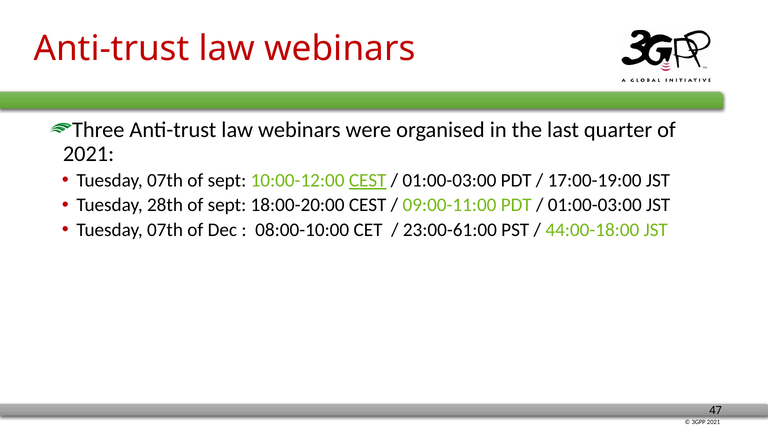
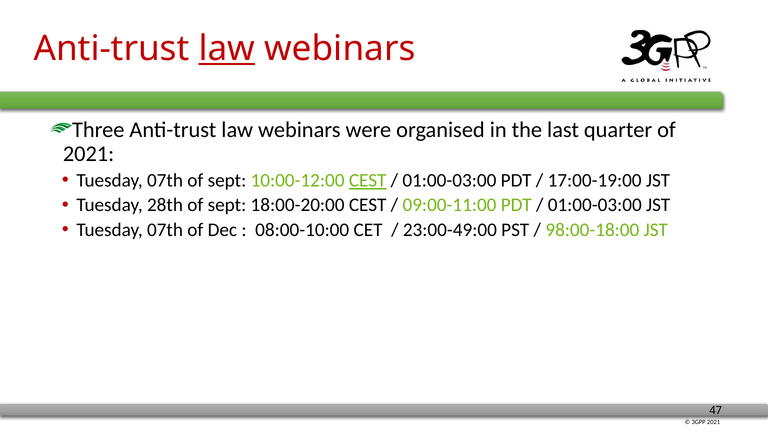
law at (227, 49) underline: none -> present
23:00-61:00: 23:00-61:00 -> 23:00-49:00
44:00-18:00: 44:00-18:00 -> 98:00-18:00
